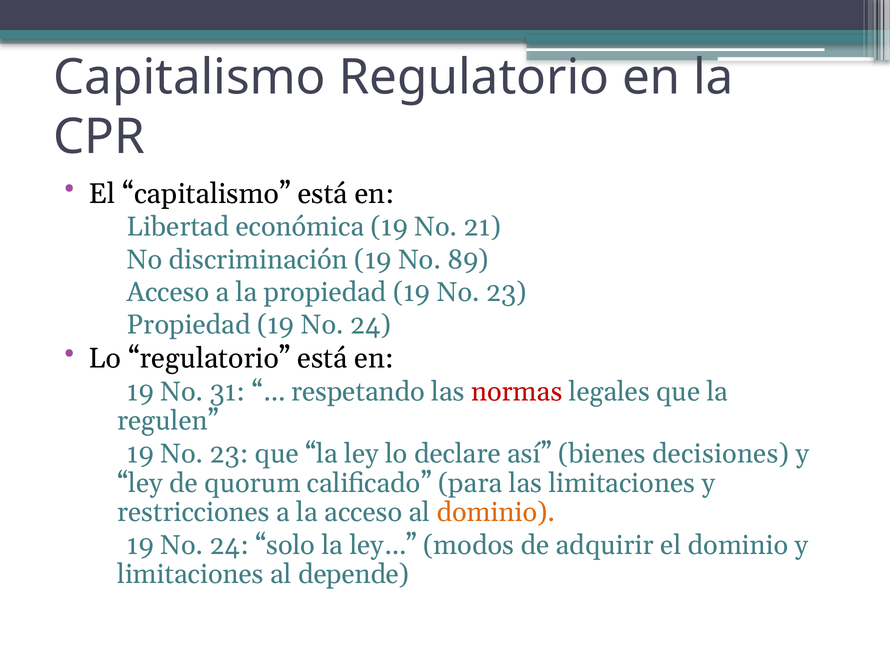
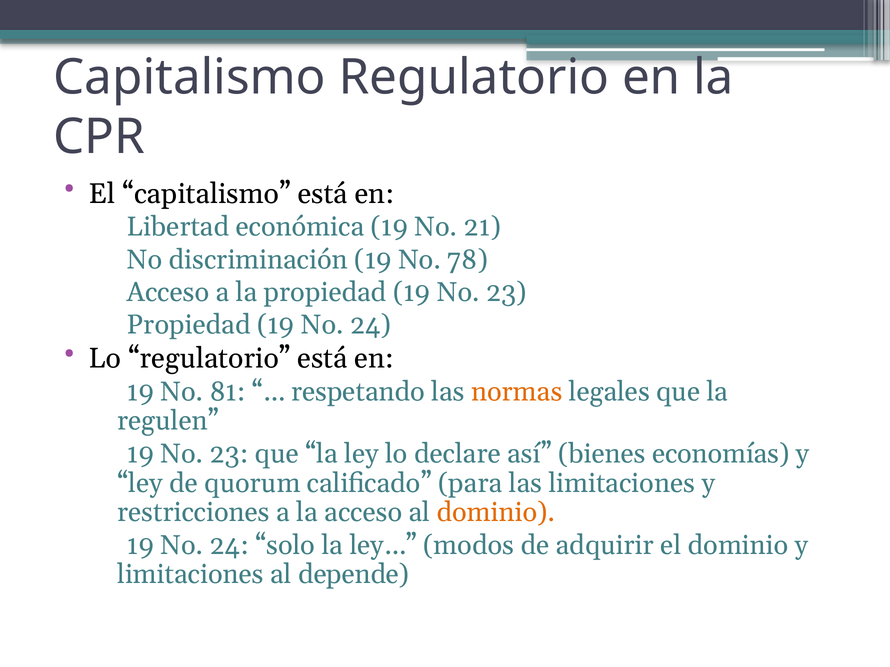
89: 89 -> 78
31: 31 -> 81
normas colour: red -> orange
decisiones: decisiones -> economías
